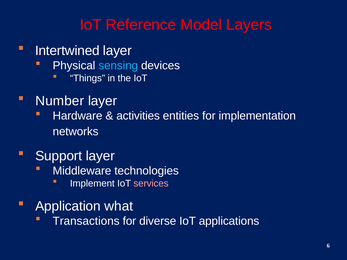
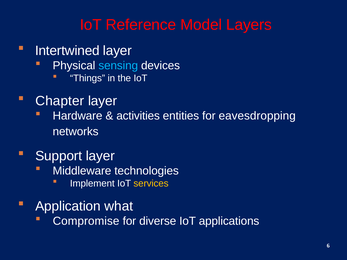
Number: Number -> Chapter
implementation: implementation -> eavesdropping
services colour: pink -> yellow
Transactions: Transactions -> Compromise
